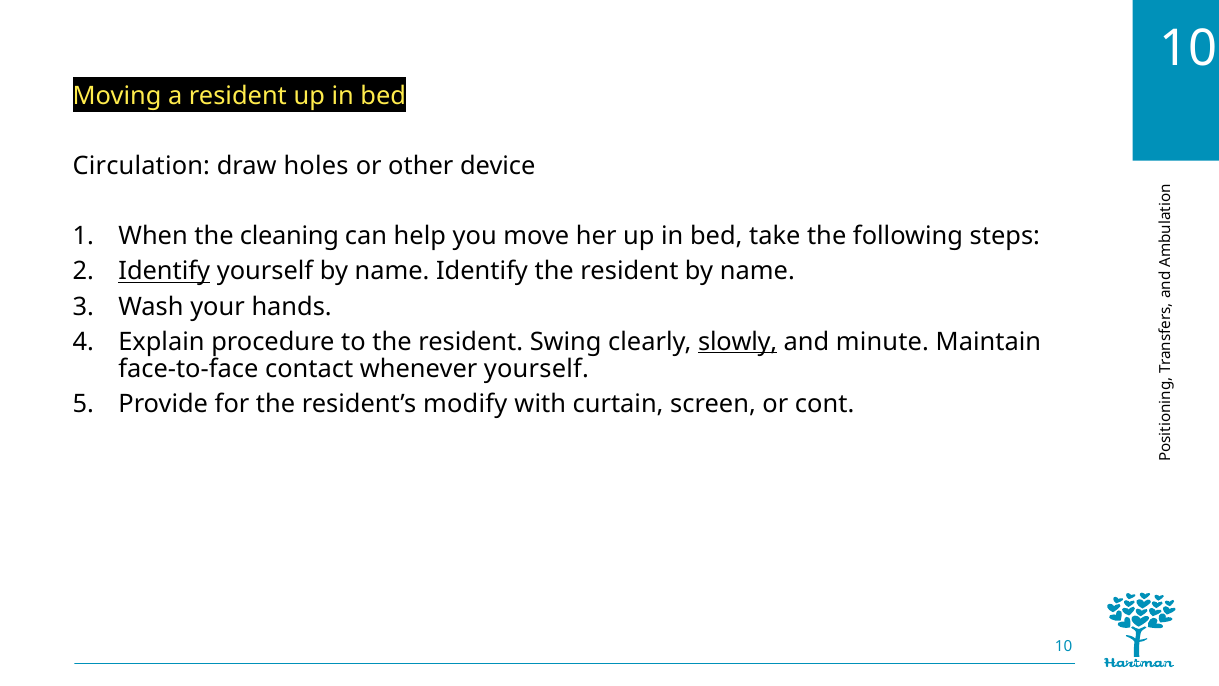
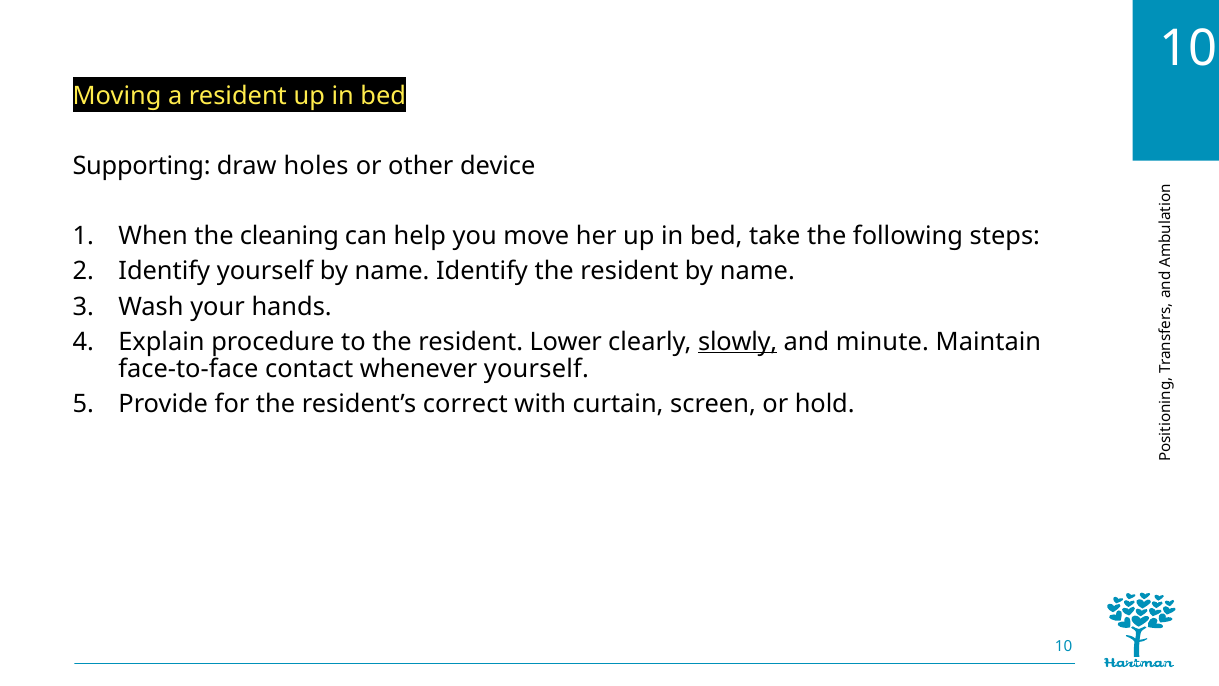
Circulation: Circulation -> Supporting
Identify at (164, 271) underline: present -> none
Swing: Swing -> Lower
modify: modify -> correct
cont: cont -> hold
